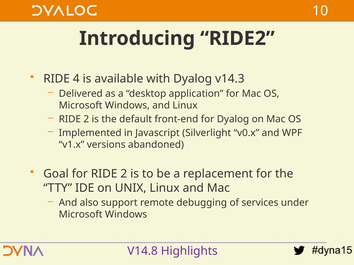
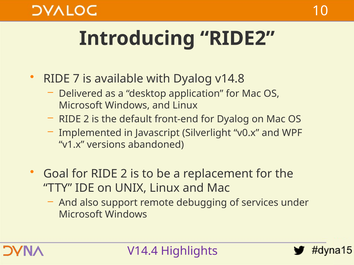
4: 4 -> 7
v14.3: v14.3 -> v14.8
V14.8: V14.8 -> V14.4
